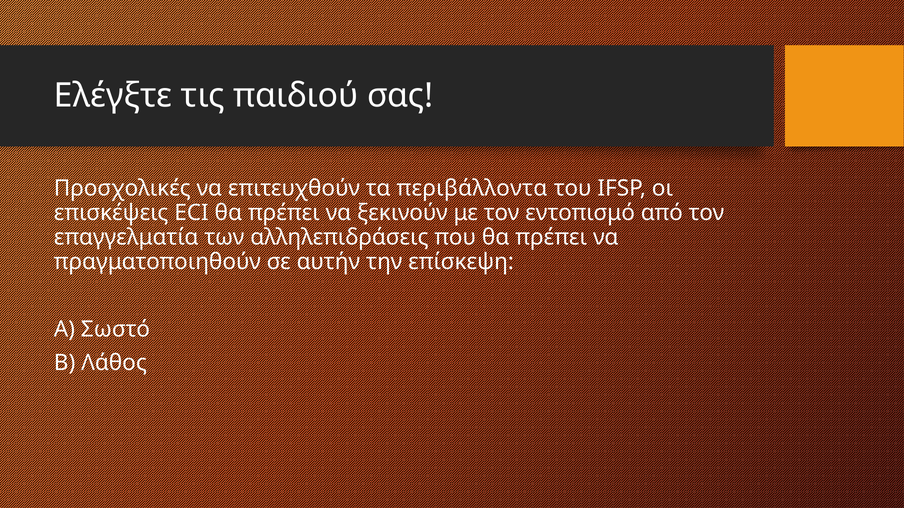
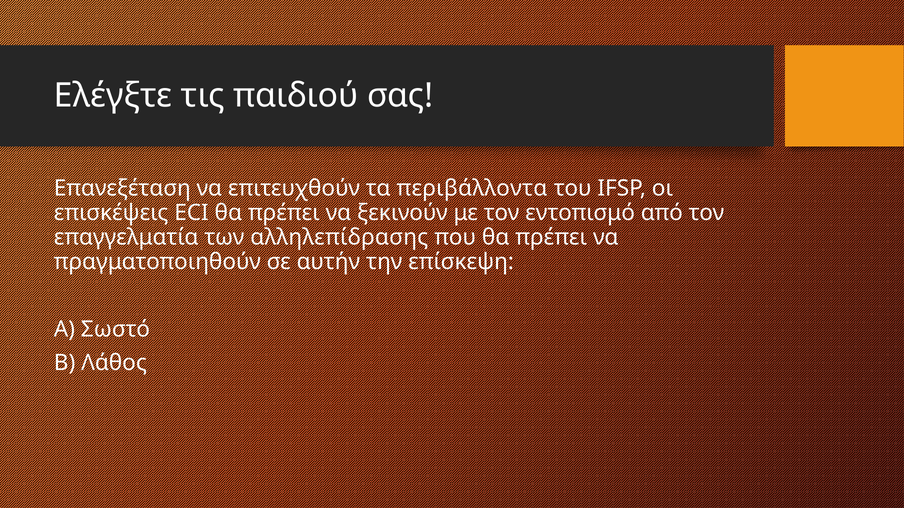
Προσχολικές: Προσχολικές -> Επανεξέταση
αλληλεπιδράσεις: αλληλεπιδράσεις -> αλληλεπίδρασης
